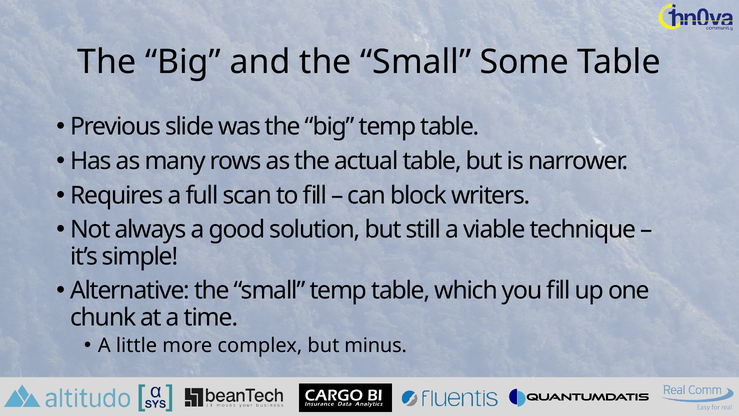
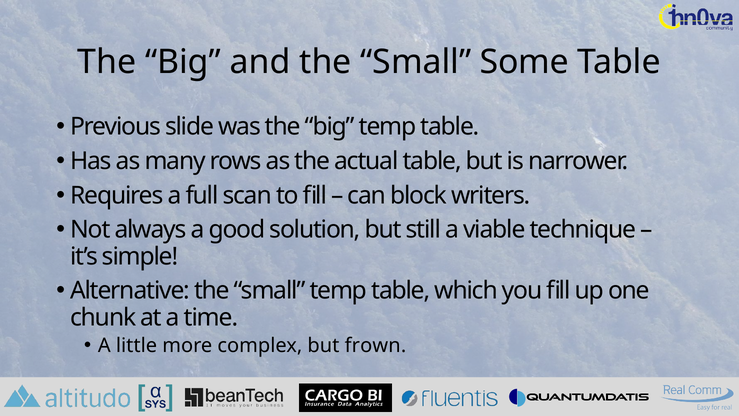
minus: minus -> frown
